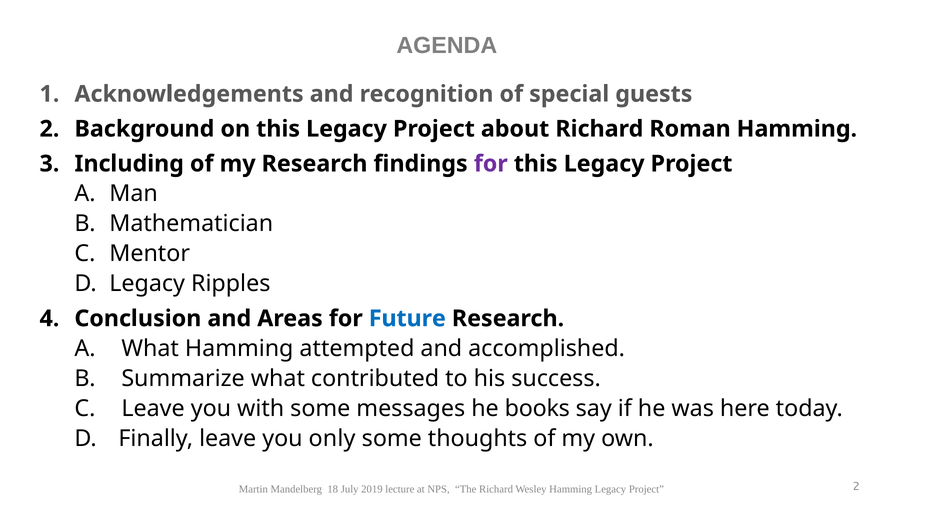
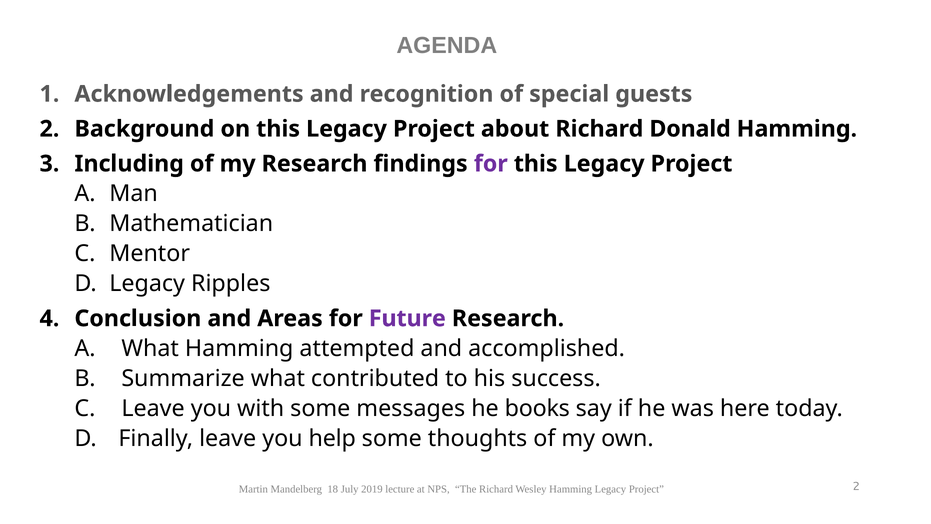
Roman: Roman -> Donald
Future colour: blue -> purple
only: only -> help
